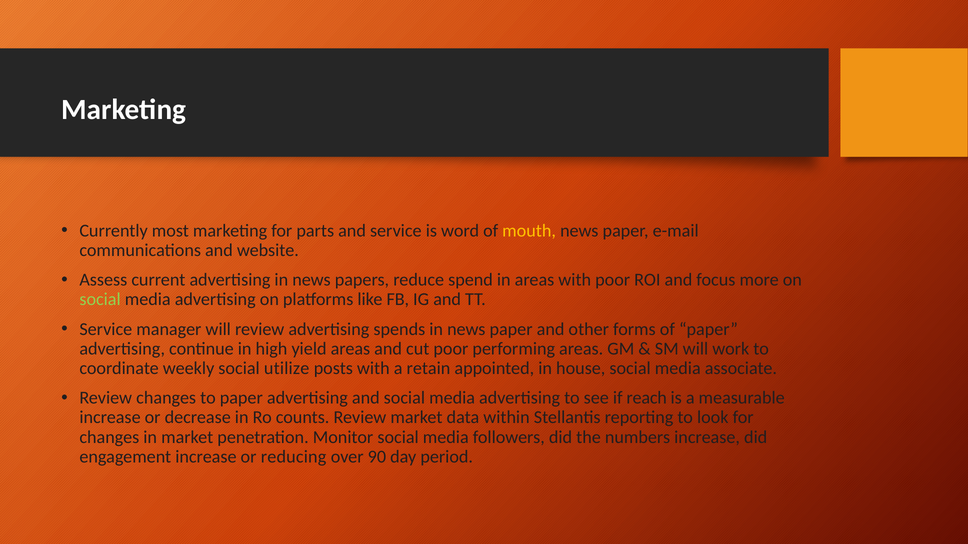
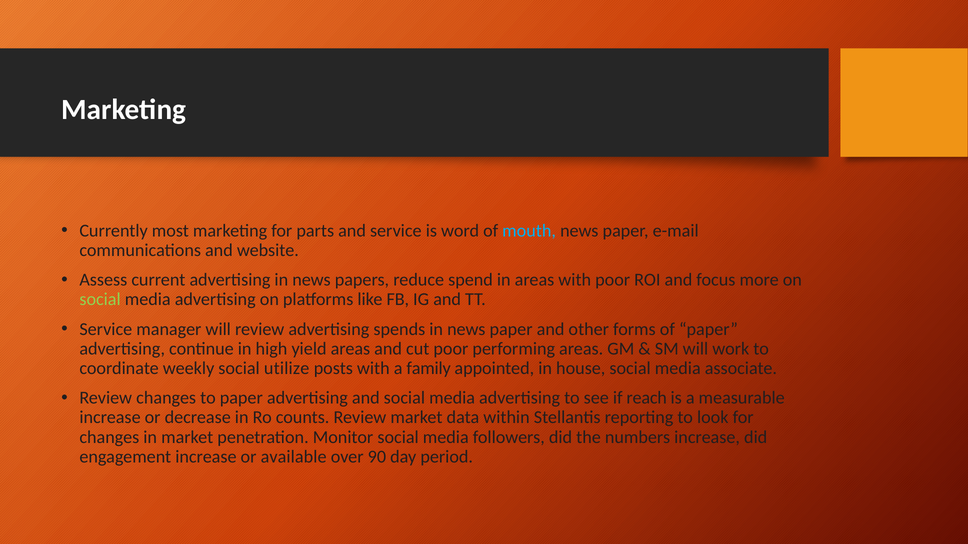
mouth colour: yellow -> light blue
retain: retain -> family
reducing: reducing -> available
